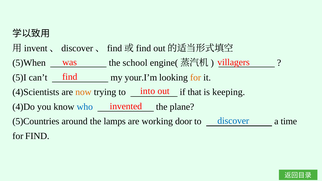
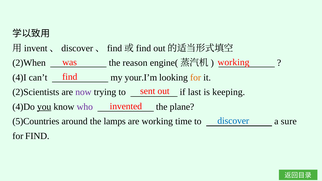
was villagers: villagers -> working
5)When: 5)When -> 2)When
school: school -> reason
5)I: 5)I -> 4)I
into: into -> sent
4)Scientists: 4)Scientists -> 2)Scientists
now colour: orange -> purple
that: that -> last
you underline: none -> present
who colour: blue -> purple
door: door -> time
time: time -> sure
